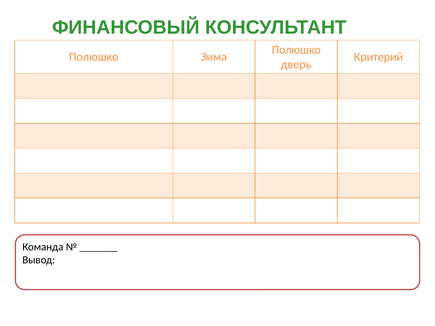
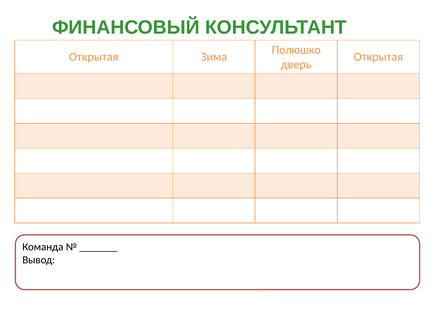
Полюшко at (94, 57): Полюшко -> Открытая
Критерий at (378, 57): Критерий -> Открытая
